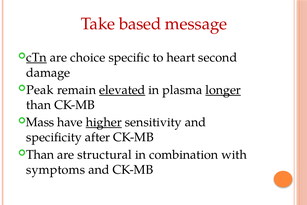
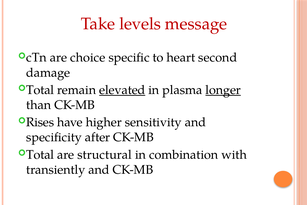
based: based -> levels
cTn underline: present -> none
Peak at (40, 90): Peak -> Total
Mass: Mass -> Rises
higher underline: present -> none
Than at (40, 154): Than -> Total
symptoms: symptoms -> transiently
